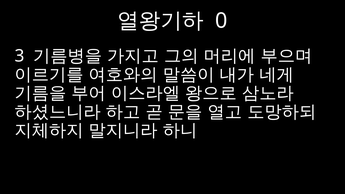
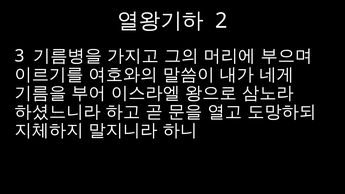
0: 0 -> 2
